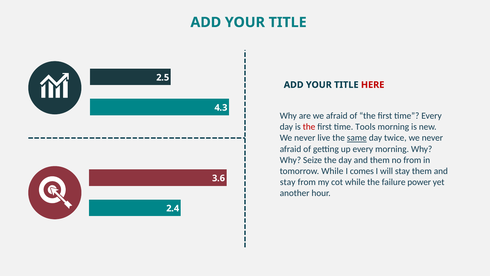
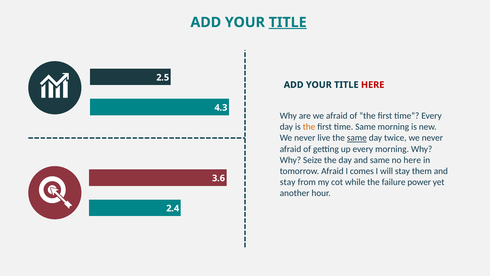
TITLE at (288, 22) underline: none -> present
the at (309, 127) colour: red -> orange
time Tools: Tools -> Same
and them: them -> same
no from: from -> here
tomorrow While: While -> Afraid
